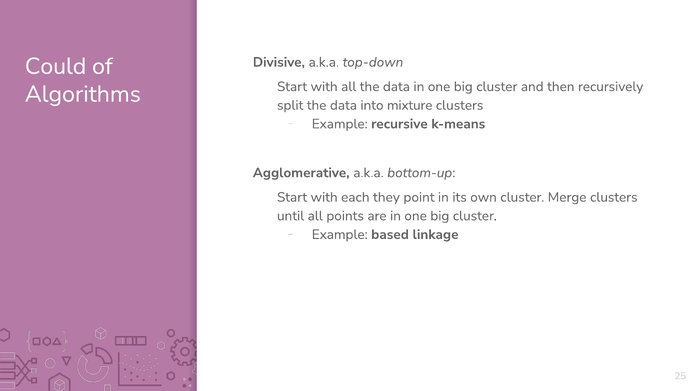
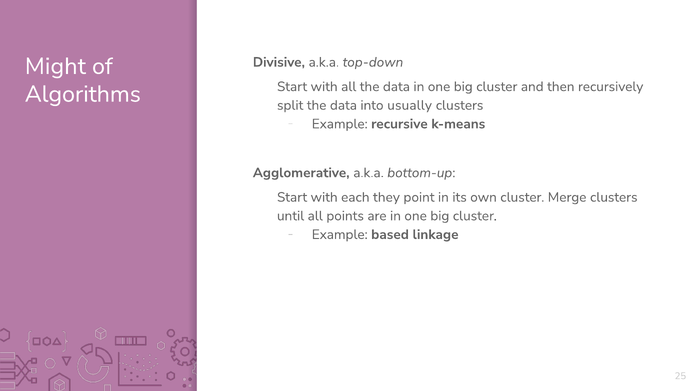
Could: Could -> Might
mixture: mixture -> usually
